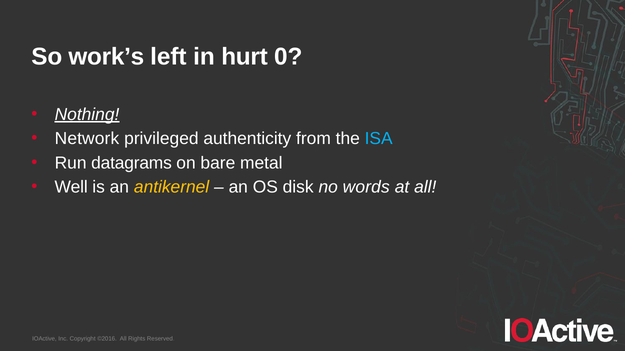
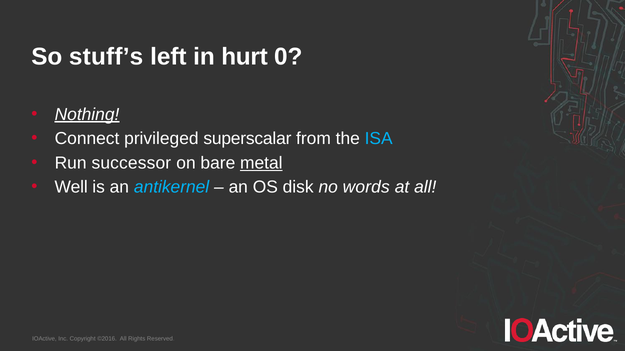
work’s: work’s -> stuff’s
Network: Network -> Connect
authenticity: authenticity -> superscalar
datagrams: datagrams -> successor
metal underline: none -> present
antikernel colour: yellow -> light blue
